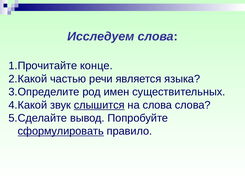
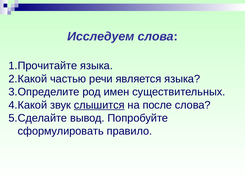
конце at (96, 66): конце -> языка
на слова: слова -> после
сформулировать underline: present -> none
